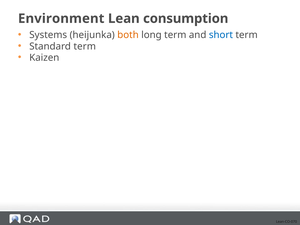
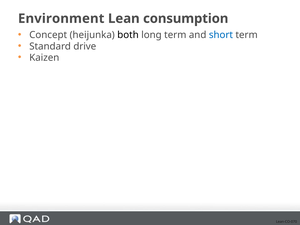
Systems: Systems -> Concept
both colour: orange -> black
Standard term: term -> drive
